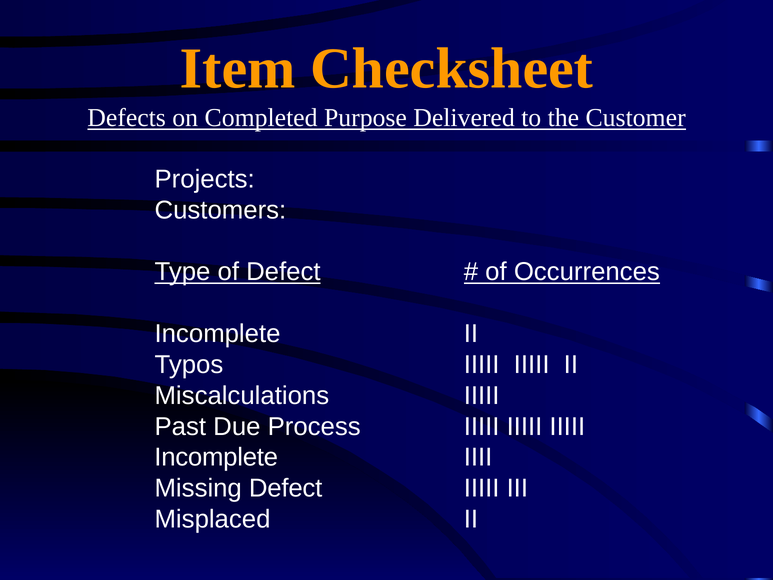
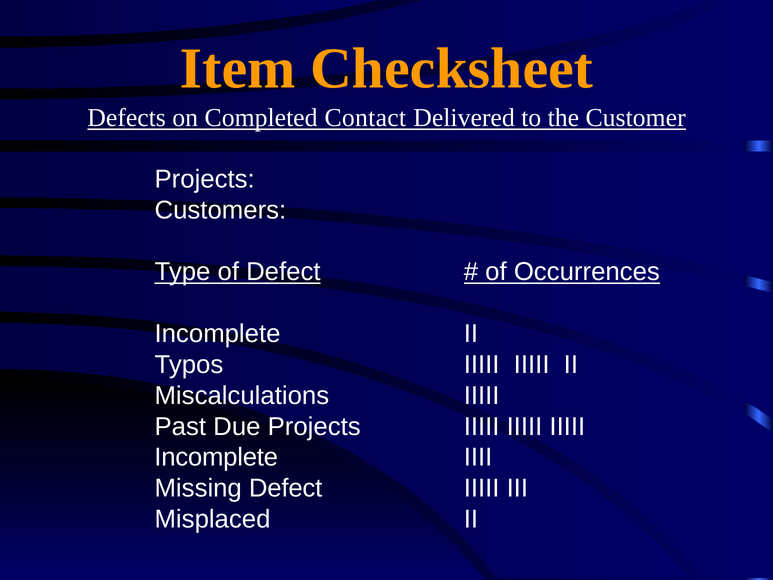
Purpose: Purpose -> Contact
Due Process: Process -> Projects
